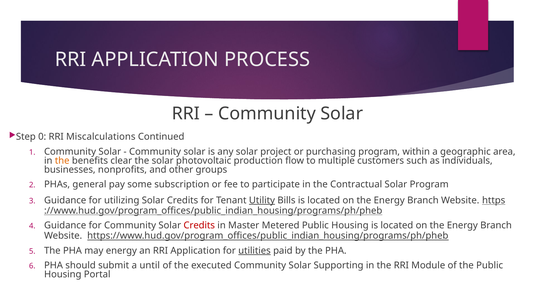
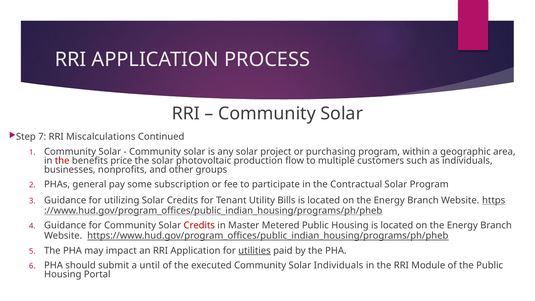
0: 0 -> 7
the at (62, 161) colour: orange -> red
clear: clear -> price
Utility underline: present -> none
may energy: energy -> impact
Solar Supporting: Supporting -> Individuals
